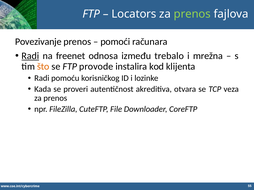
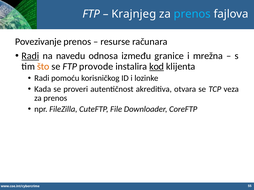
Locators: Locators -> Krajnjeg
prenos at (192, 14) colour: light green -> light blue
pomoći: pomoći -> resurse
freenet: freenet -> navedu
trebalo: trebalo -> granice
kod underline: none -> present
